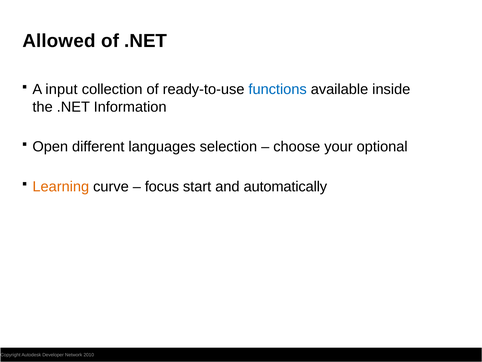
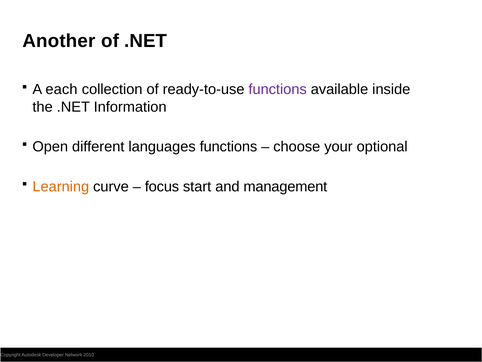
Allowed: Allowed -> Another
input: input -> each
functions at (278, 89) colour: blue -> purple
languages selection: selection -> functions
automatically: automatically -> management
